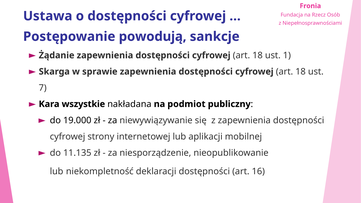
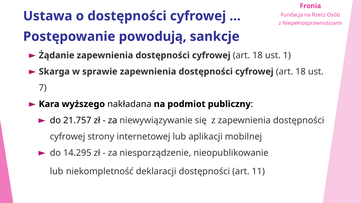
wszystkie: wszystkie -> wyższego
19.000: 19.000 -> 21.757
11.135: 11.135 -> 14.295
16: 16 -> 11
